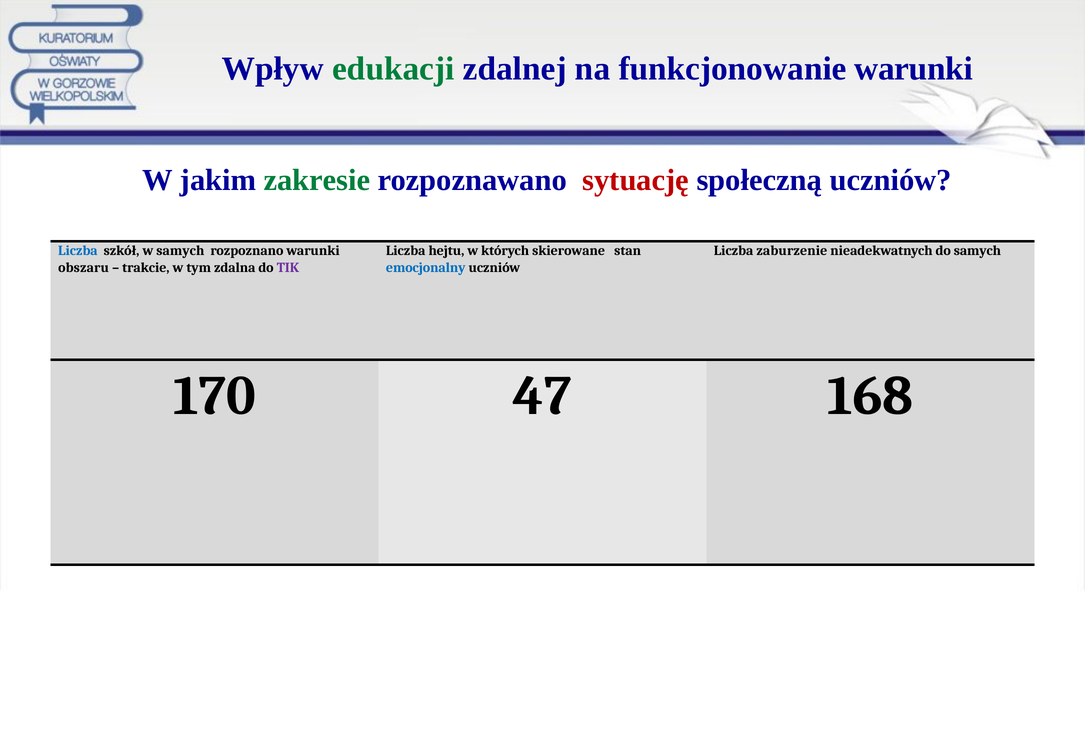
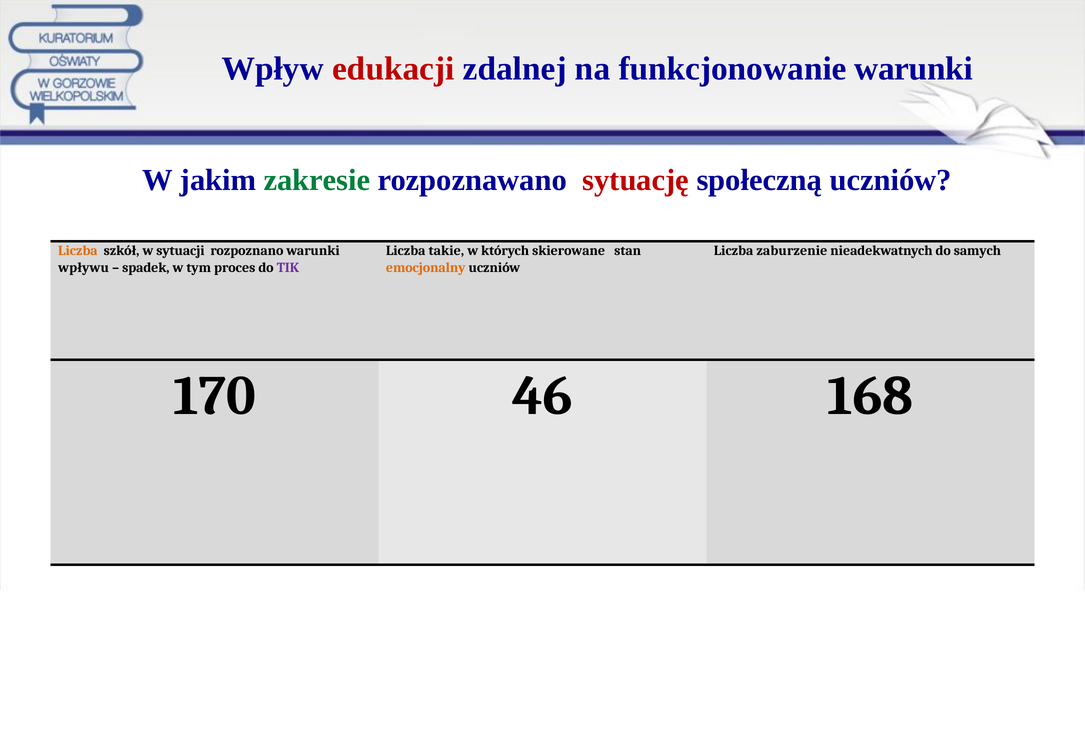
edukacji colour: green -> red
Liczba at (78, 251) colour: blue -> orange
w samych: samych -> sytuacji
hejtu: hejtu -> takie
obszaru: obszaru -> wpływu
trakcie: trakcie -> spadek
zdalna: zdalna -> proces
emocjonalny colour: blue -> orange
47: 47 -> 46
